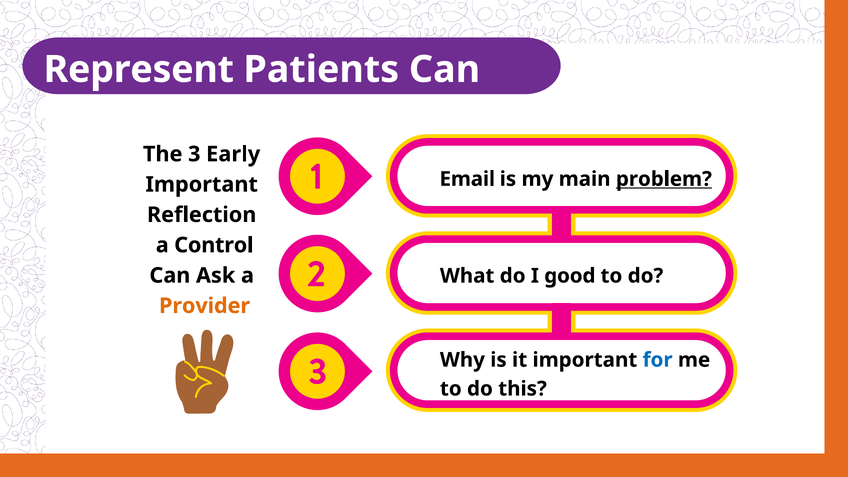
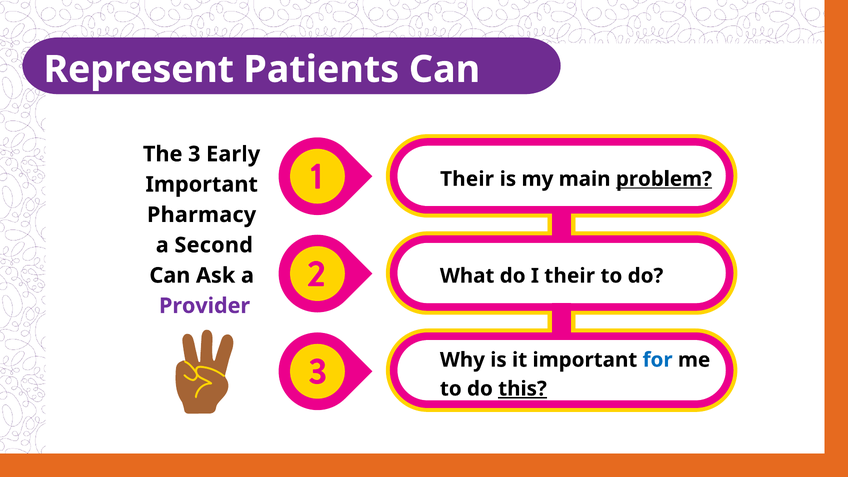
Email at (467, 179): Email -> Their
Reflection: Reflection -> Pharmacy
Control: Control -> Second
I good: good -> their
Provider colour: orange -> purple
this underline: none -> present
